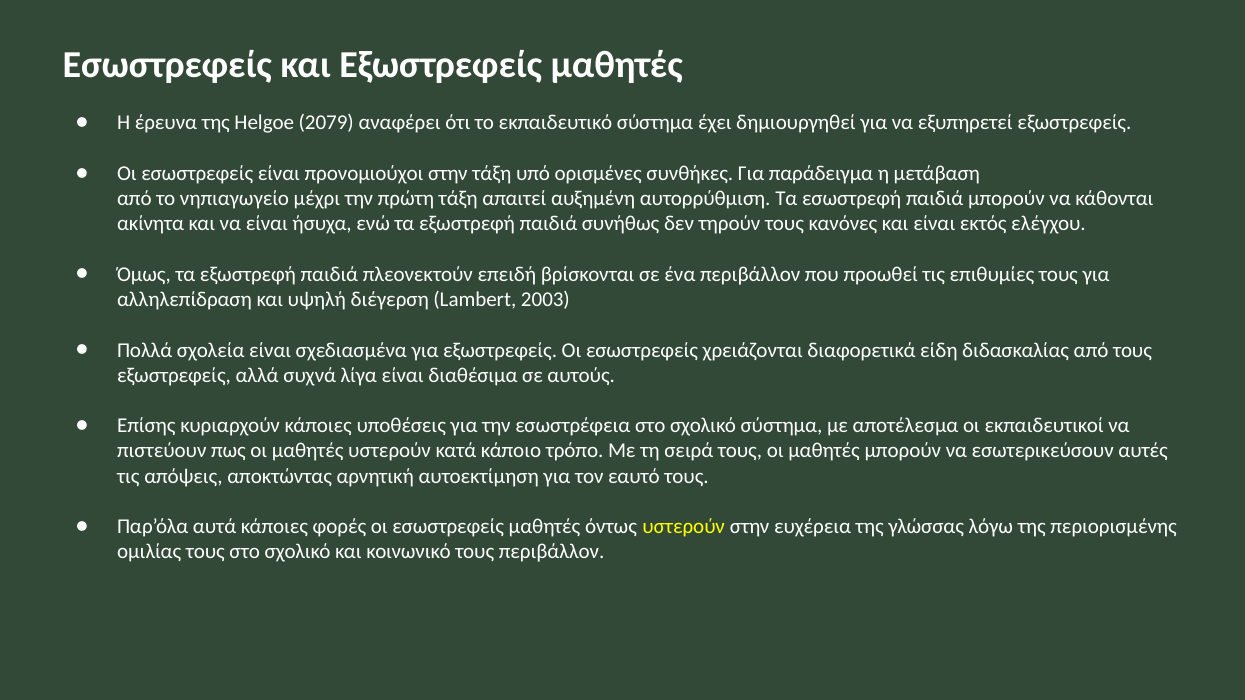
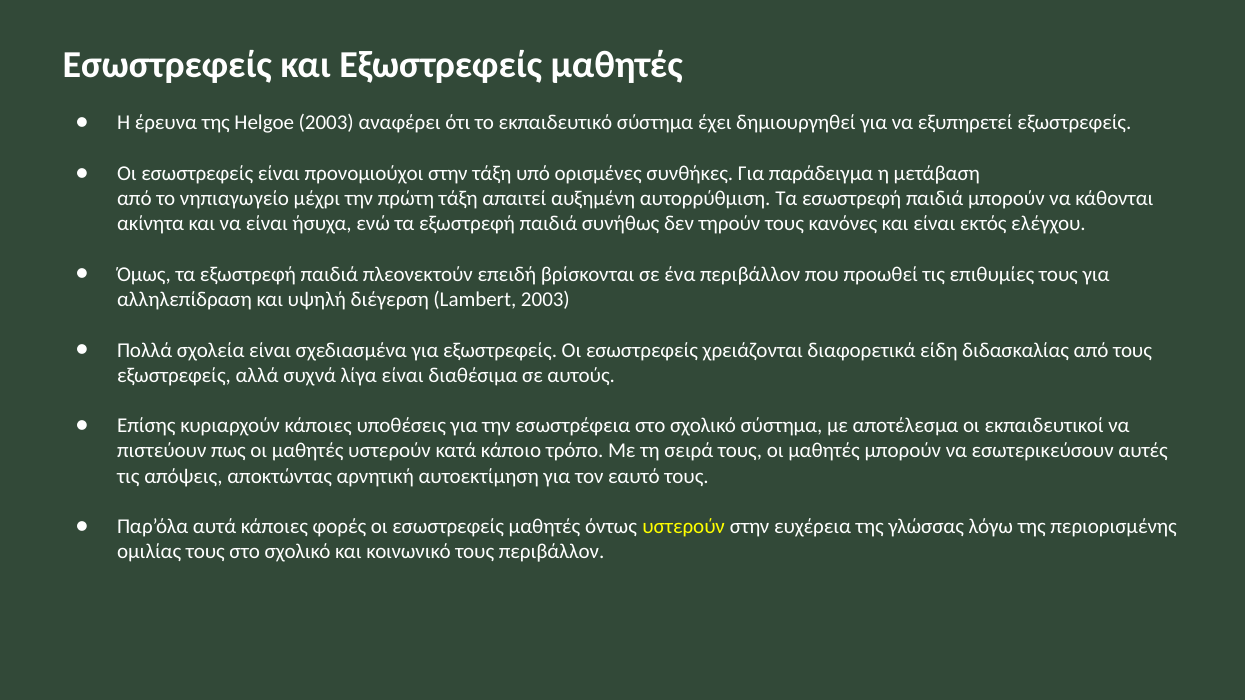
Helgoe 2079: 2079 -> 2003
